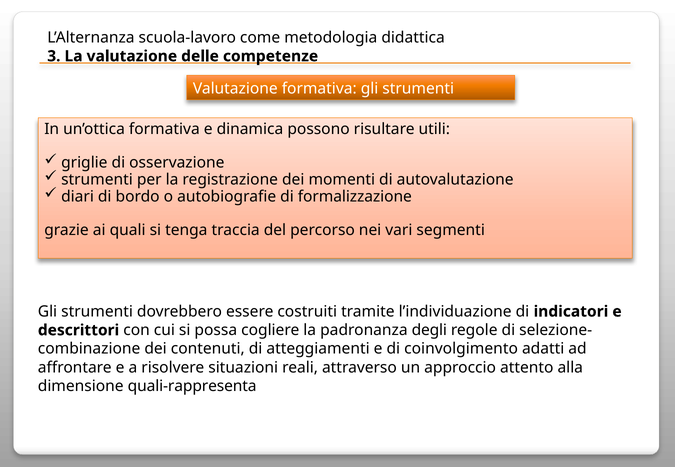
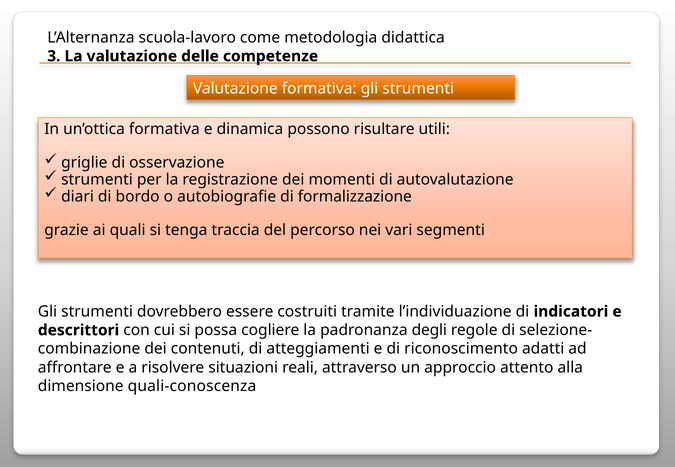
coinvolgimento: coinvolgimento -> riconoscimento
quali-rappresenta: quali-rappresenta -> quali-conoscenza
